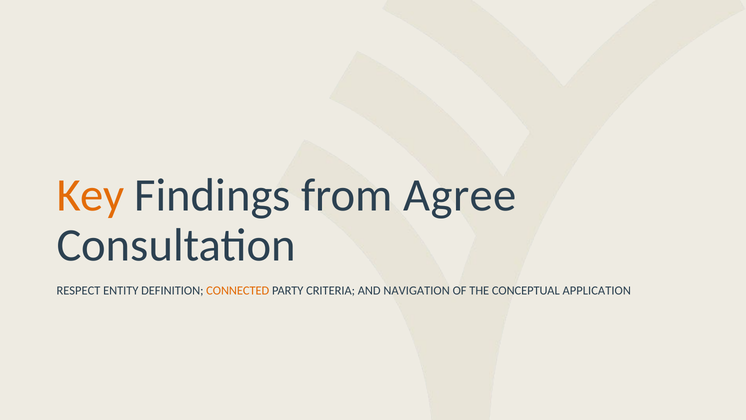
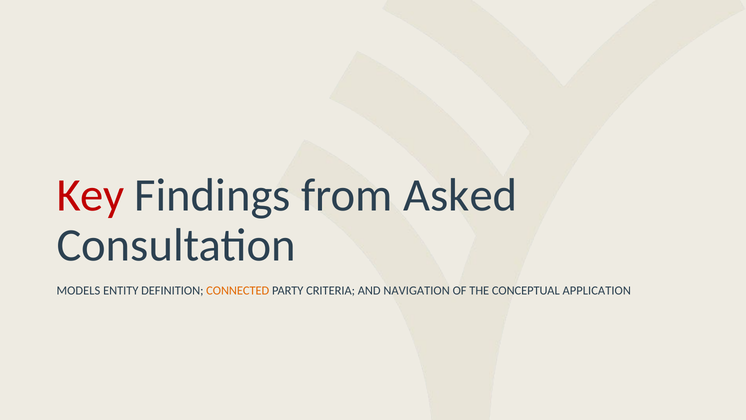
Key colour: orange -> red
Agree: Agree -> Asked
RESPECT: RESPECT -> MODELS
